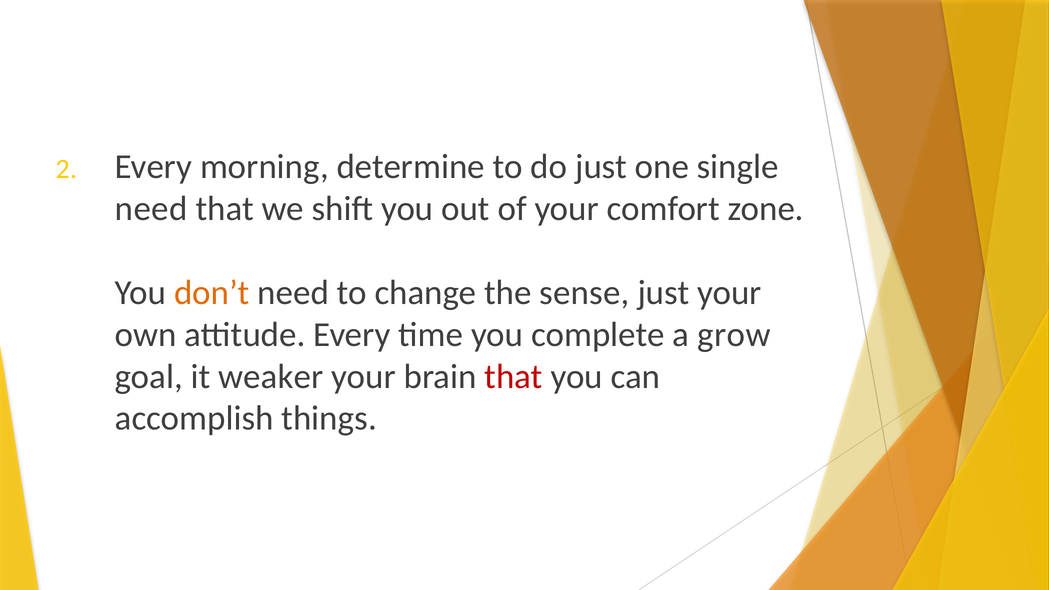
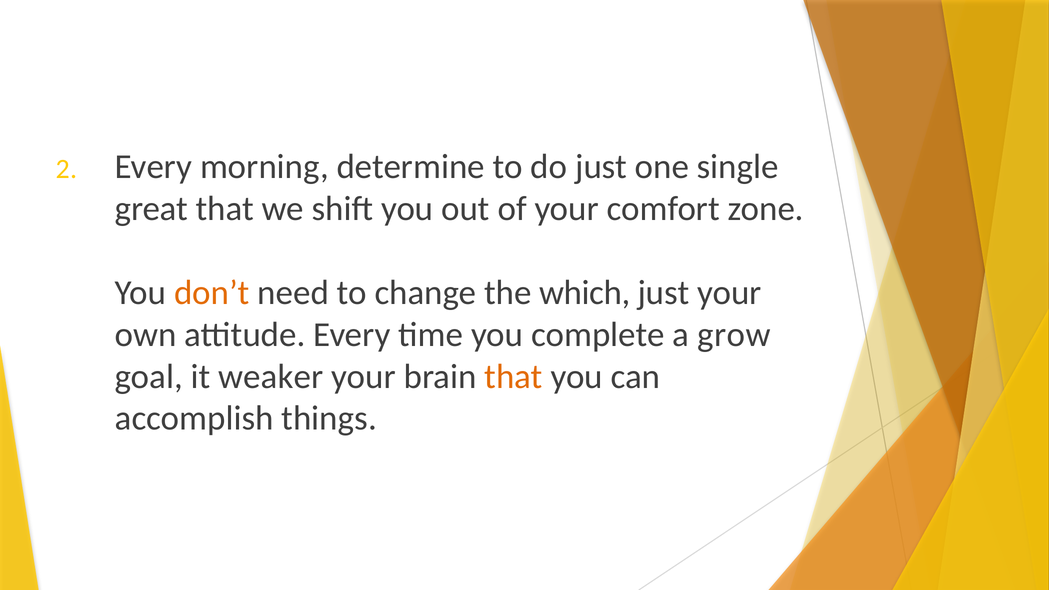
need at (151, 209): need -> great
sense: sense -> which
that at (514, 377) colour: red -> orange
